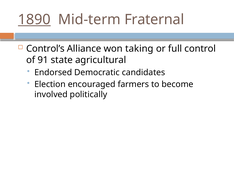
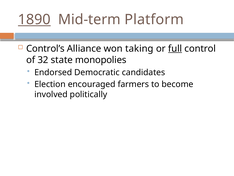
Fraternal: Fraternal -> Platform
full underline: none -> present
91: 91 -> 32
agricultural: agricultural -> monopolies
